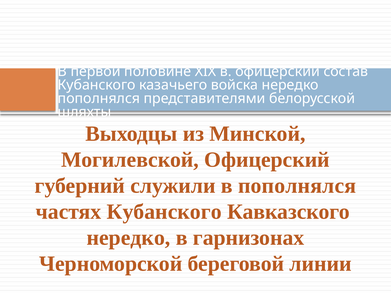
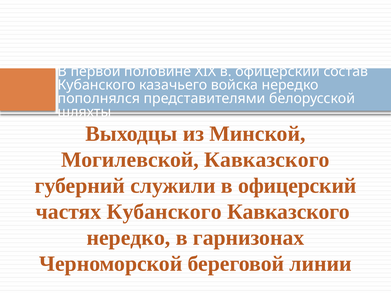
Могилевской Офицерский: Офицерский -> Кавказского
служили в пополнялся: пополнялся -> офицерский
